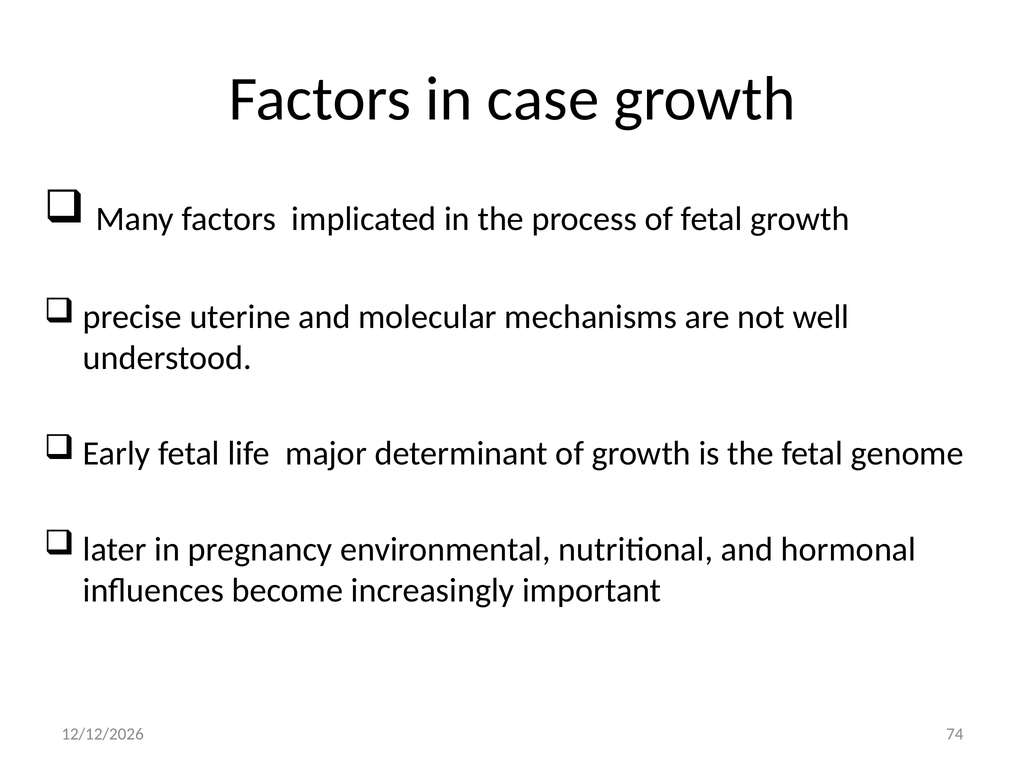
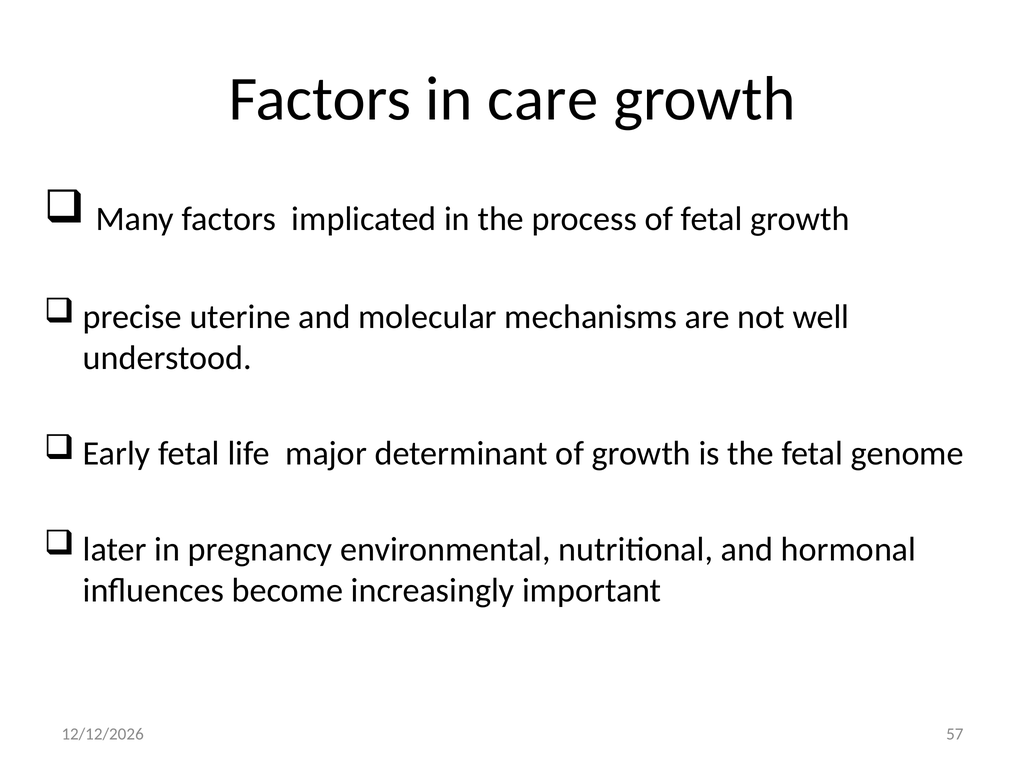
case: case -> care
74: 74 -> 57
